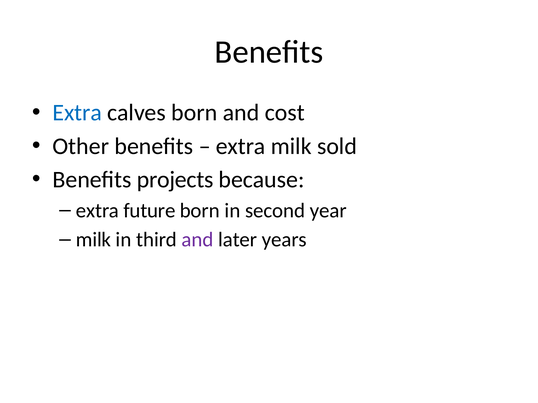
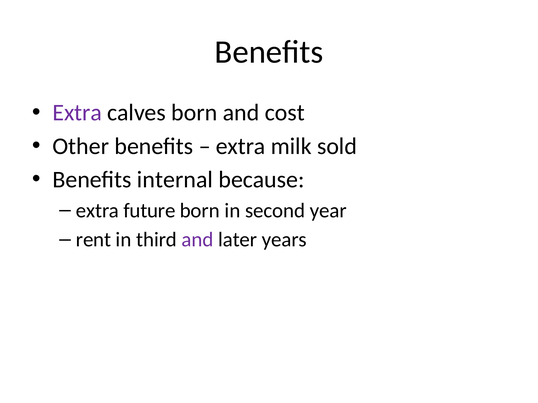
Extra at (77, 113) colour: blue -> purple
projects: projects -> internal
milk at (94, 240): milk -> rent
